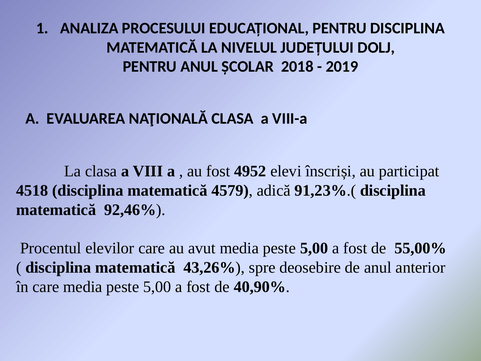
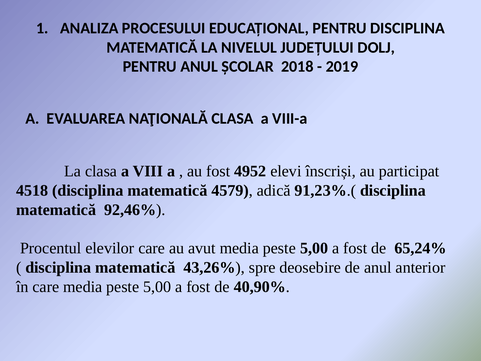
55,00%: 55,00% -> 65,24%
